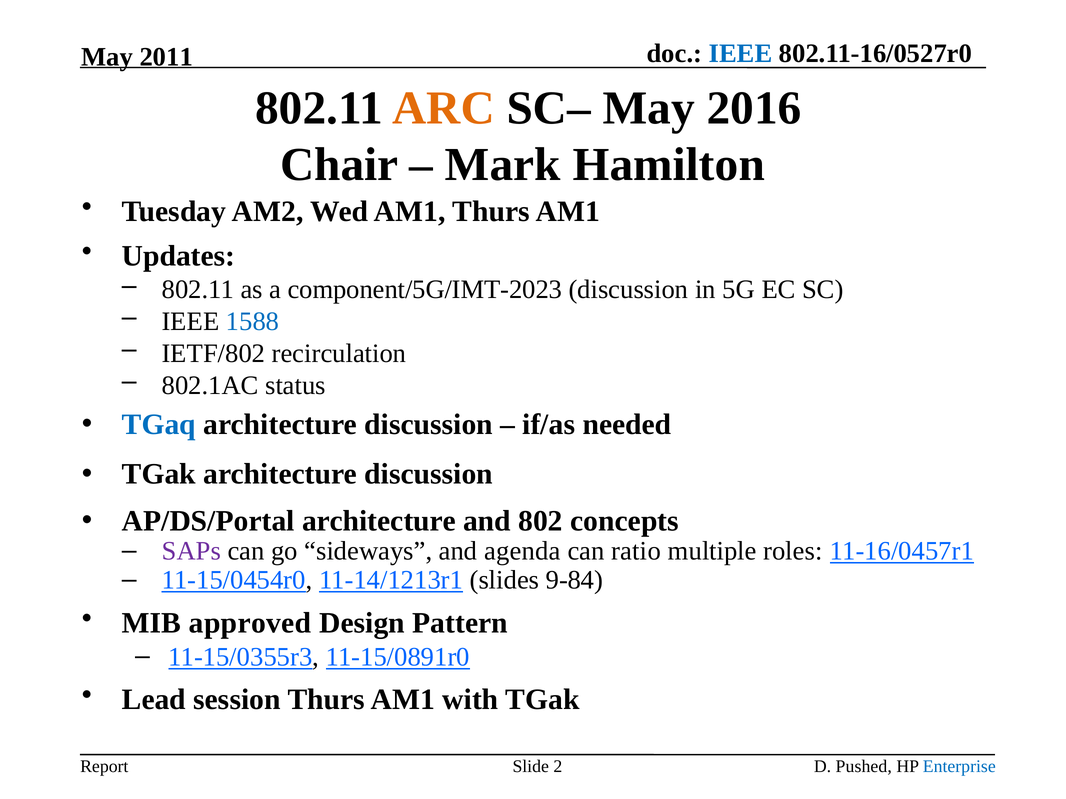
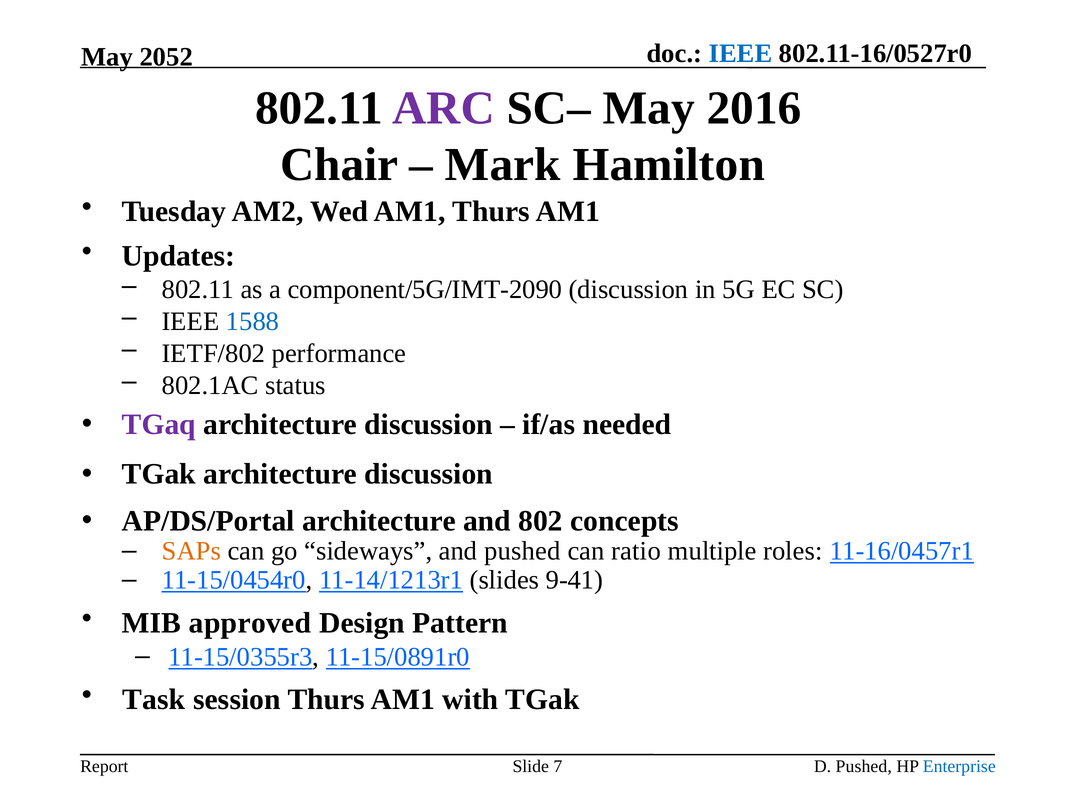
2011: 2011 -> 2052
ARC colour: orange -> purple
component/5G/IMT-2023: component/5G/IMT-2023 -> component/5G/IMT-2090
recirculation: recirculation -> performance
TGaq colour: blue -> purple
SAPs colour: purple -> orange
and agenda: agenda -> pushed
9-84: 9-84 -> 9-41
Lead: Lead -> Task
2: 2 -> 7
